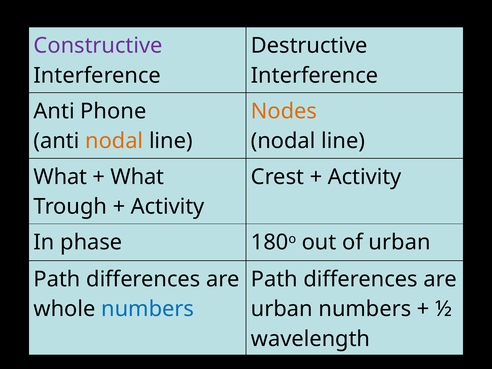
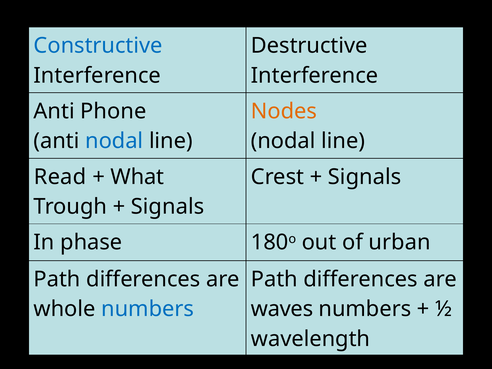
Constructive colour: purple -> blue
nodal at (114, 141) colour: orange -> blue
What at (60, 177): What -> Read
Activity at (365, 177): Activity -> Signals
Activity at (168, 207): Activity -> Signals
urban at (282, 309): urban -> waves
